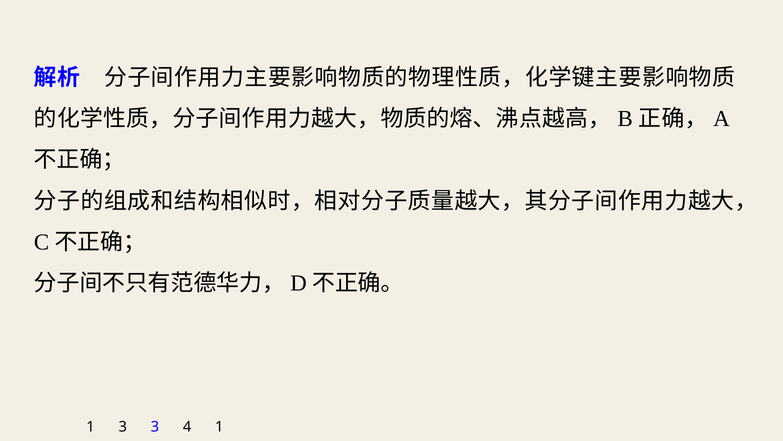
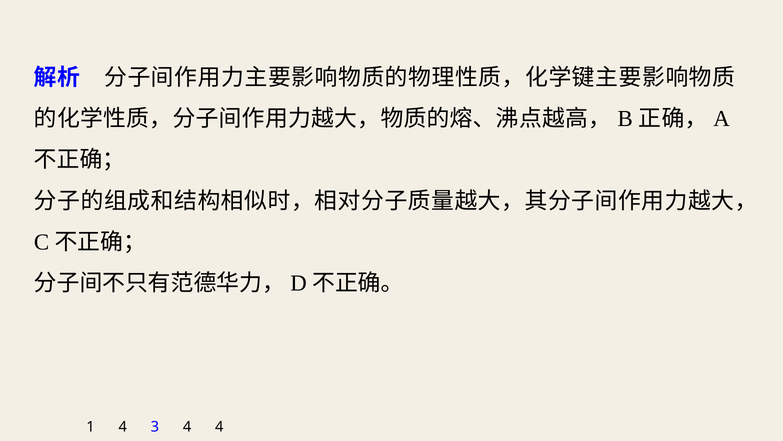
1 3: 3 -> 4
4 1: 1 -> 4
